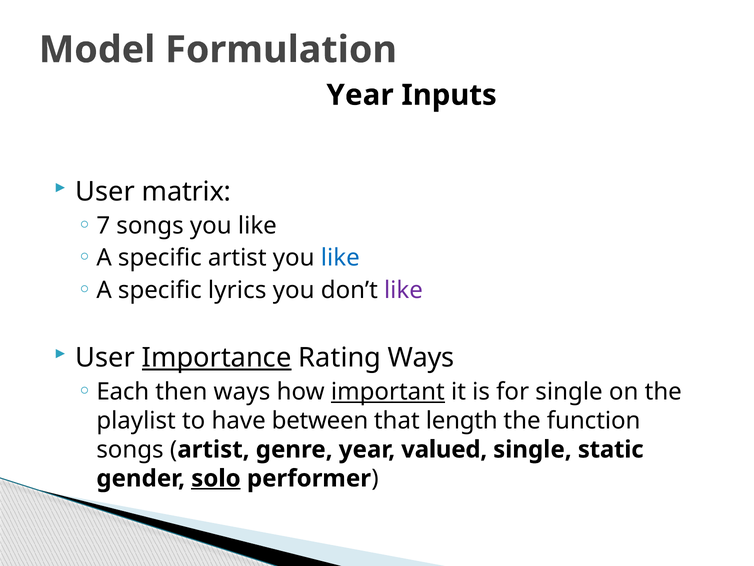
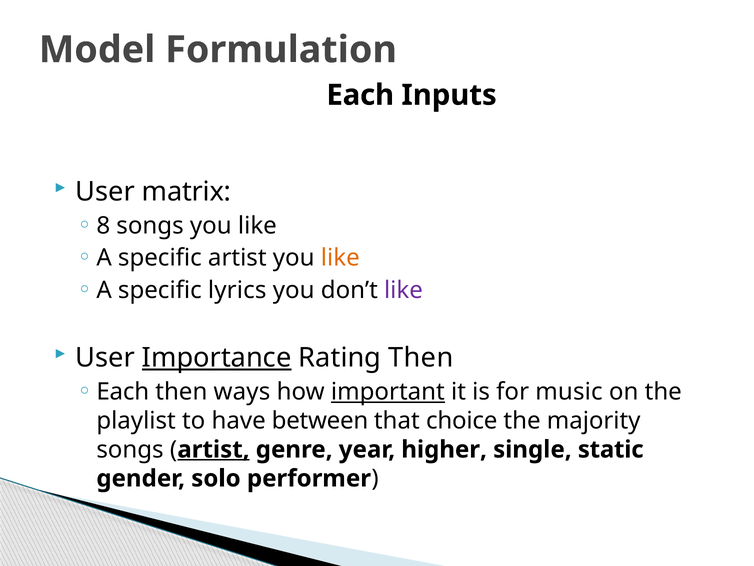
Year at (360, 95): Year -> Each
7: 7 -> 8
like at (340, 258) colour: blue -> orange
Rating Ways: Ways -> Then
for single: single -> music
length: length -> choice
function: function -> majority
artist at (213, 449) underline: none -> present
valued: valued -> higher
solo underline: present -> none
